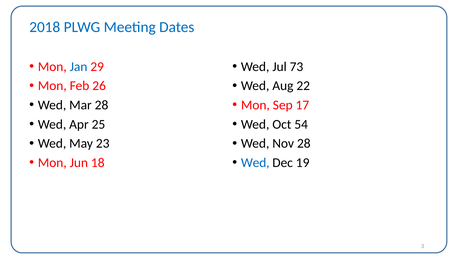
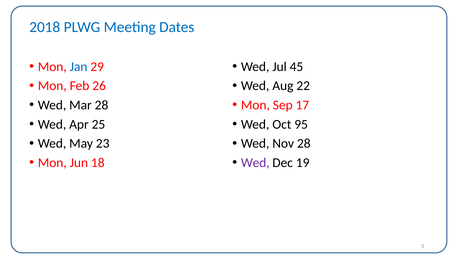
73: 73 -> 45
54: 54 -> 95
Wed at (255, 163) colour: blue -> purple
